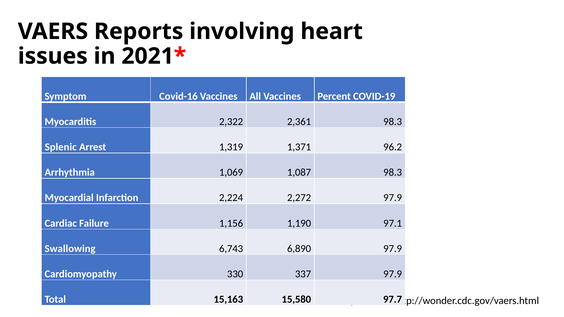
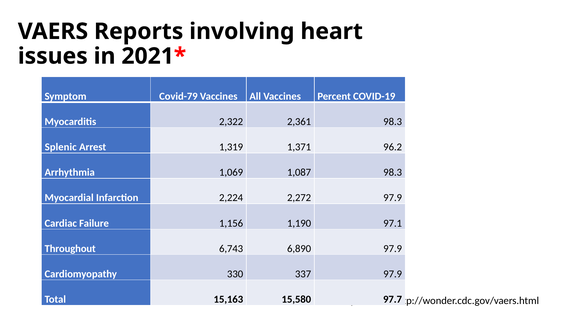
Covid-16: Covid-16 -> Covid-79
Swallowing: Swallowing -> Throughout
